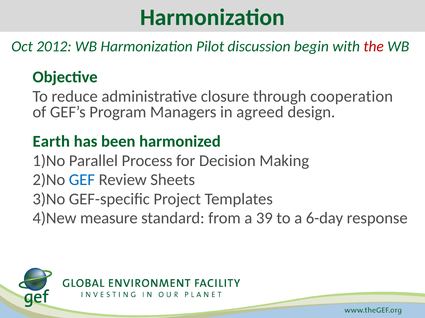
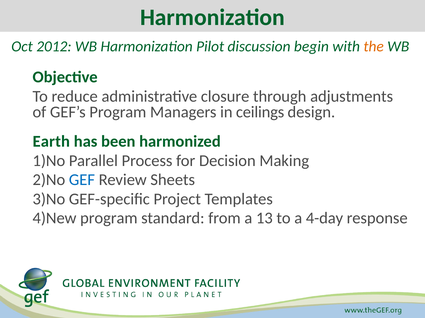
the colour: red -> orange
cooperation: cooperation -> adjustments
agreed: agreed -> ceilings
measure at (109, 219): measure -> program
39: 39 -> 13
6-day: 6-day -> 4-day
